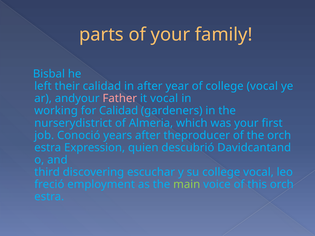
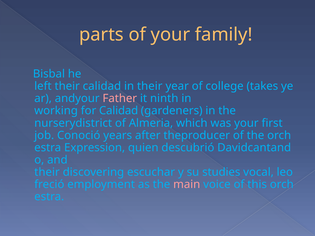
in after: after -> their
of college vocal: vocal -> takes
it vocal: vocal -> ninth
third at (47, 172): third -> their
su college: college -> studies
main colour: light green -> pink
